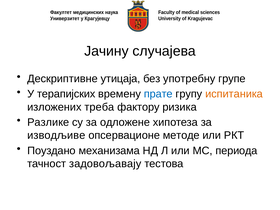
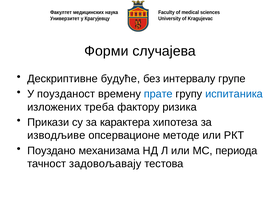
Јачину: Јачину -> Форми
утицаја: утицаја -> будуће
употребну: употребну -> интервалу
терапијских: терапијских -> поузданост
испитаника colour: orange -> blue
Разлике: Разлике -> Прикази
одложене: одложене -> карактера
